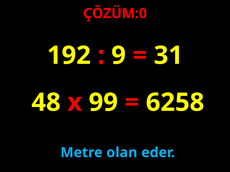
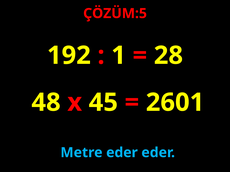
ÇÖZÜM:0: ÇÖZÜM:0 -> ÇÖZÜM:5
9: 9 -> 1
31: 31 -> 28
99: 99 -> 45
6258: 6258 -> 2601
Metre olan: olan -> eder
